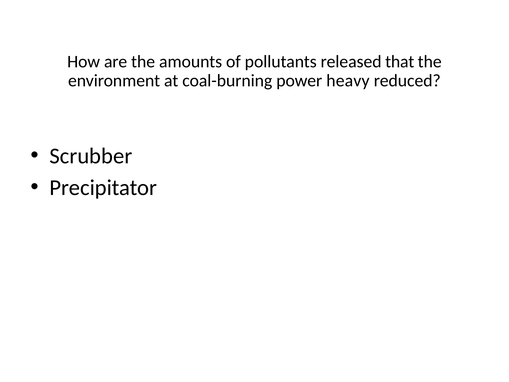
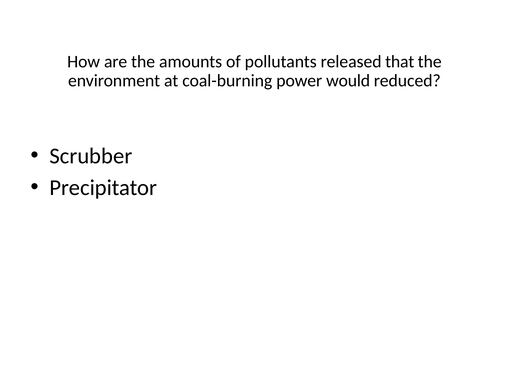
heavy: heavy -> would
